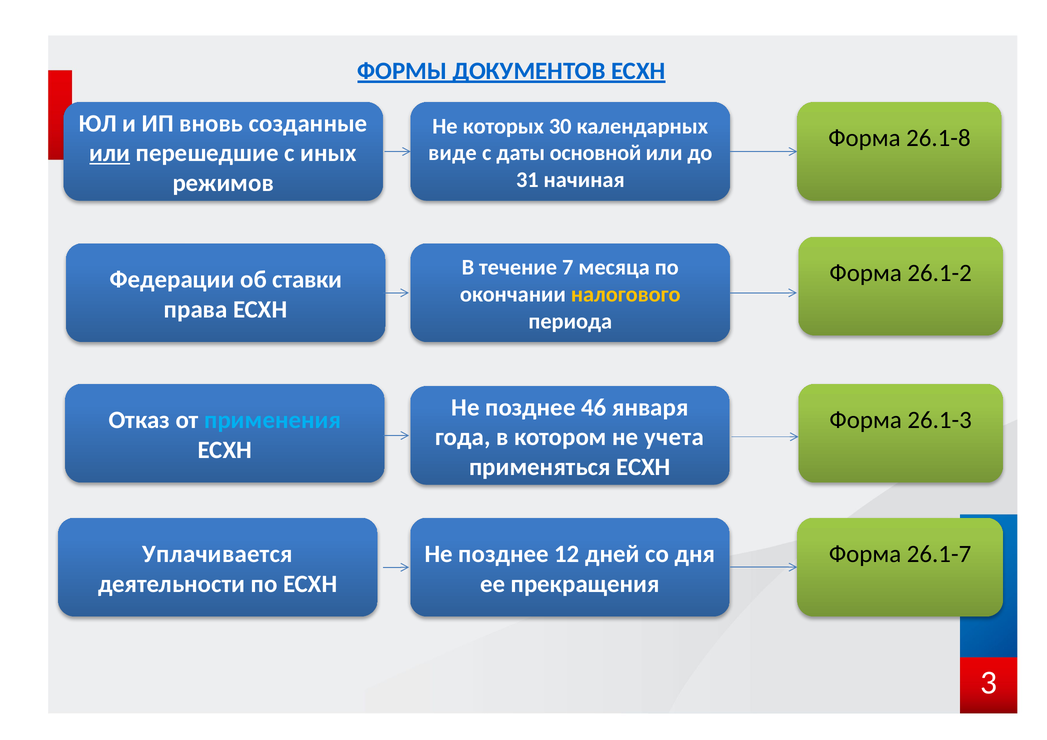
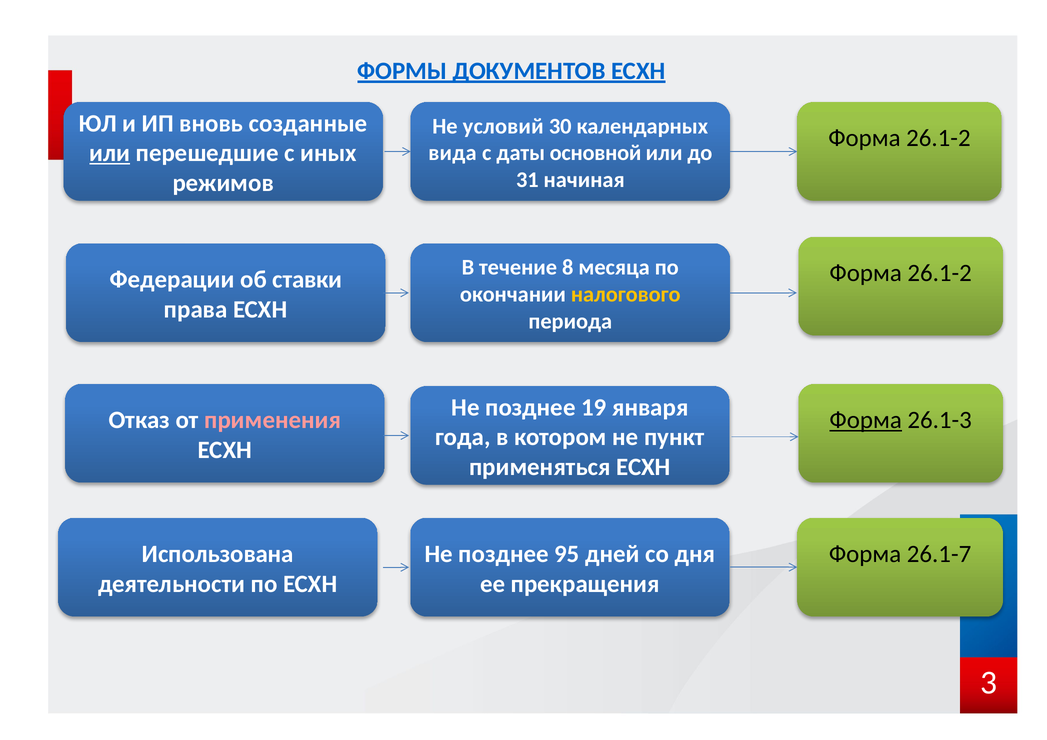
которых: которых -> условий
26.1-8 at (938, 138): 26.1-8 -> 26.1-2
виде: виде -> вида
7: 7 -> 8
46: 46 -> 19
применения colour: light blue -> pink
Форма at (866, 420) underline: none -> present
учета: учета -> пункт
Уплачивается: Уплачивается -> Использована
12: 12 -> 95
